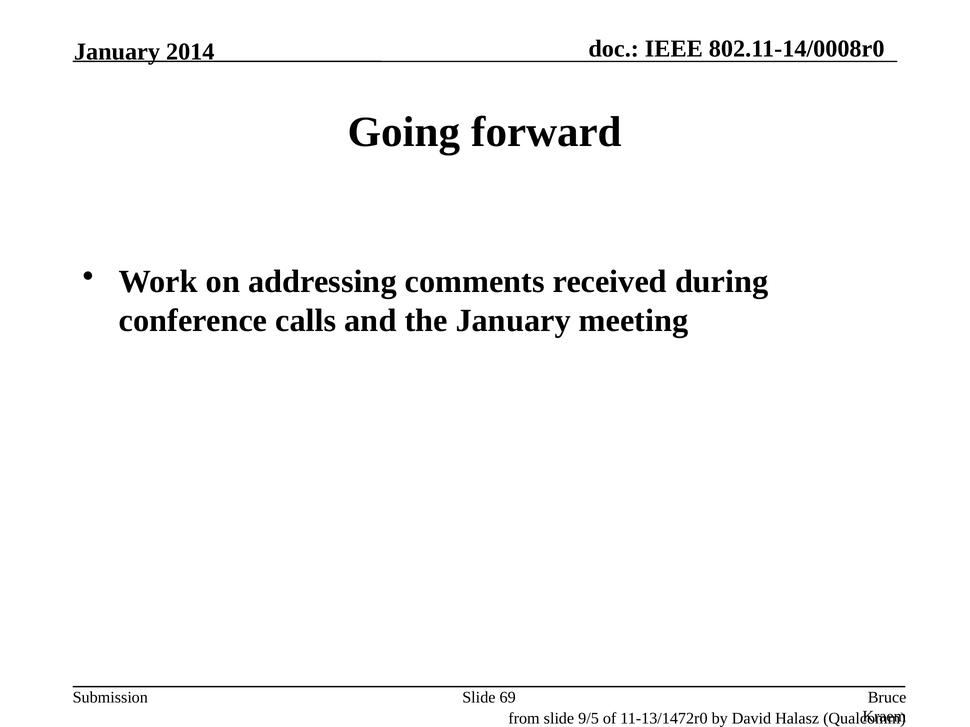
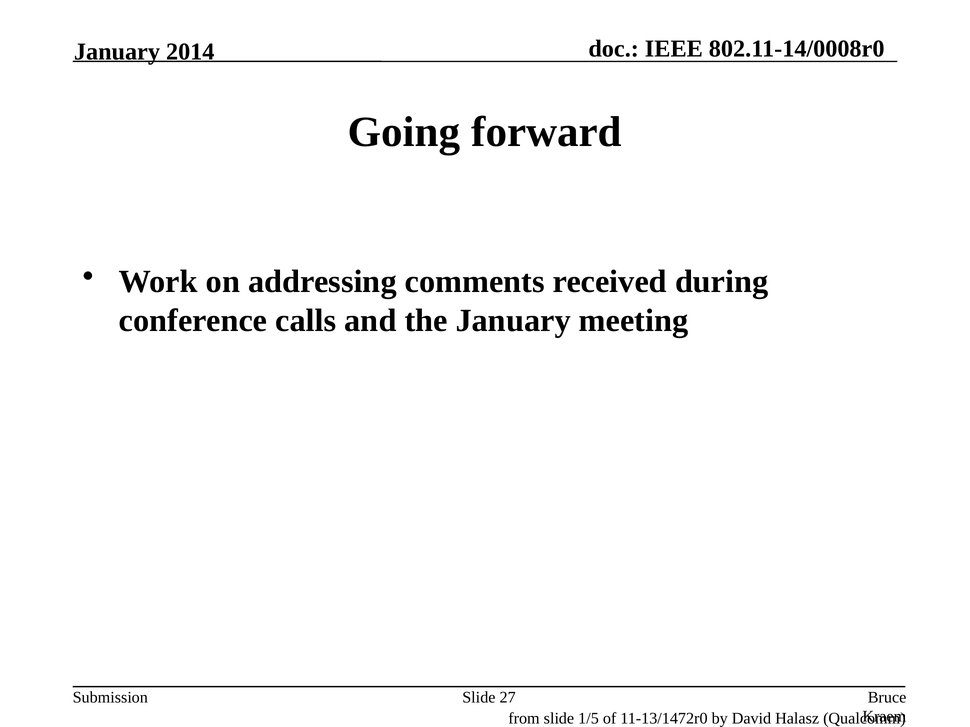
69: 69 -> 27
9/5: 9/5 -> 1/5
